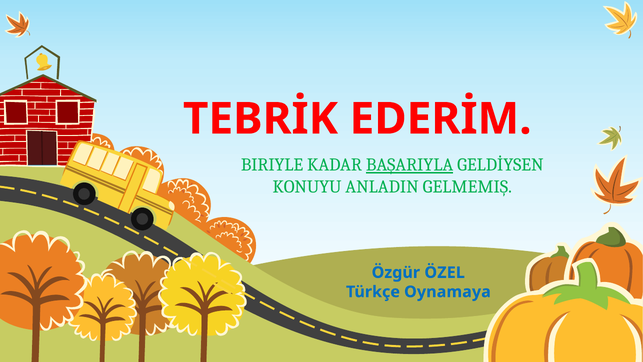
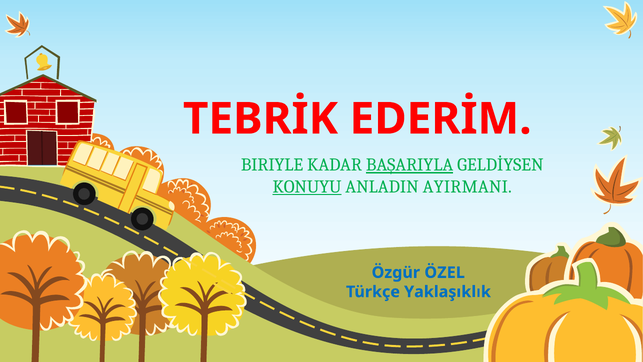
KONUYU underline: none -> present
GELMEMIŞ: GELMEMIŞ -> AYIRMANI
Oynamaya: Oynamaya -> Yaklaşıklık
